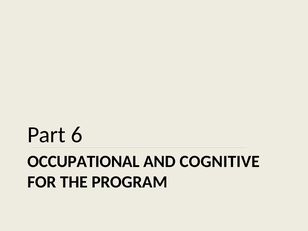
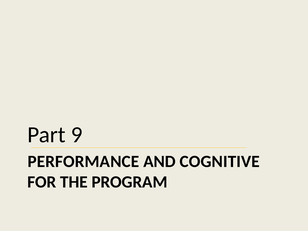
6: 6 -> 9
OCCUPATIONAL: OCCUPATIONAL -> PERFORMANCE
